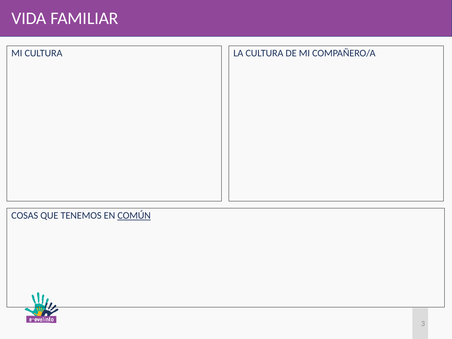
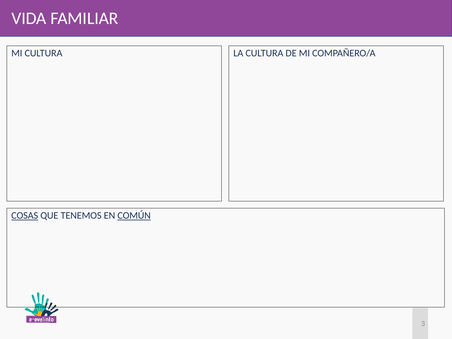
COSAS underline: none -> present
